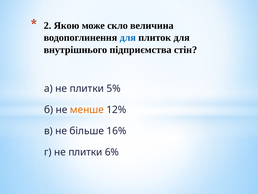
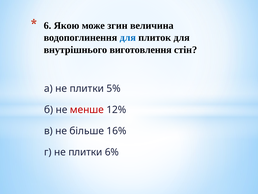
2: 2 -> 6
скло: скло -> згин
підприємства: підприємства -> виготовлення
менше colour: orange -> red
